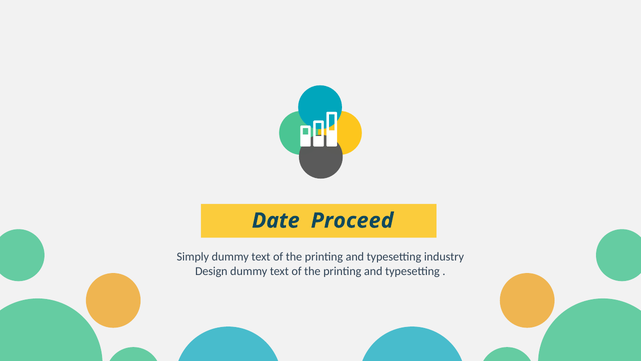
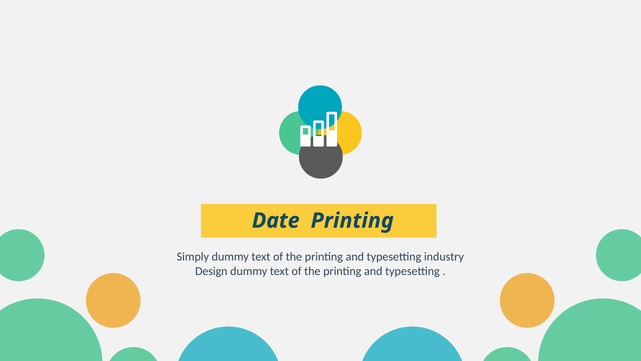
Date Proceed: Proceed -> Printing
